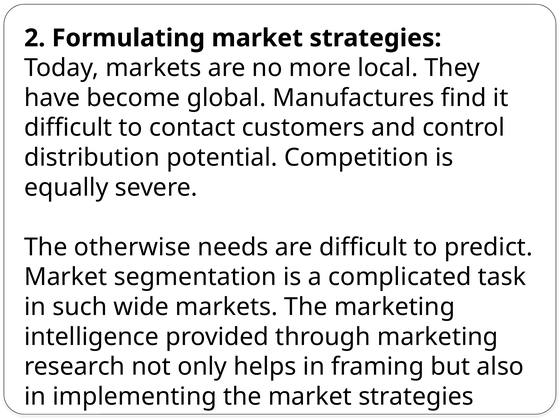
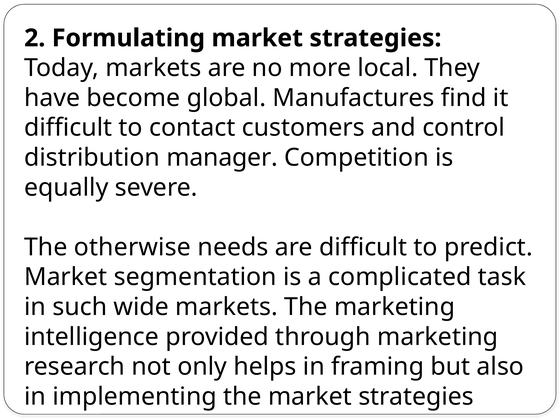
potential: potential -> manager
